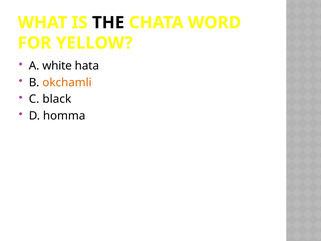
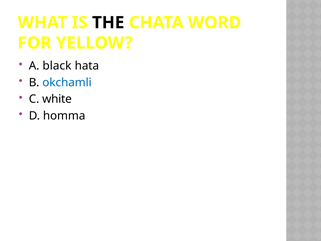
white: white -> black
okchamli colour: orange -> blue
black: black -> white
